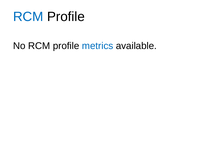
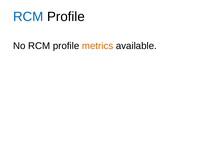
metrics colour: blue -> orange
